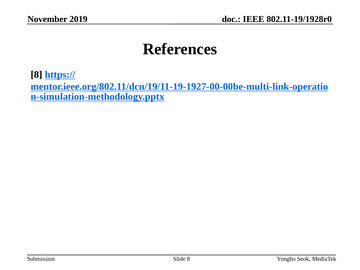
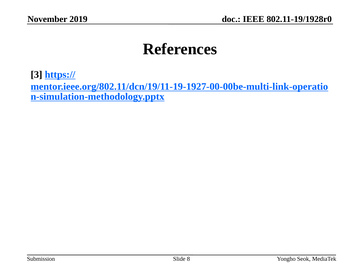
8 at (36, 75): 8 -> 3
